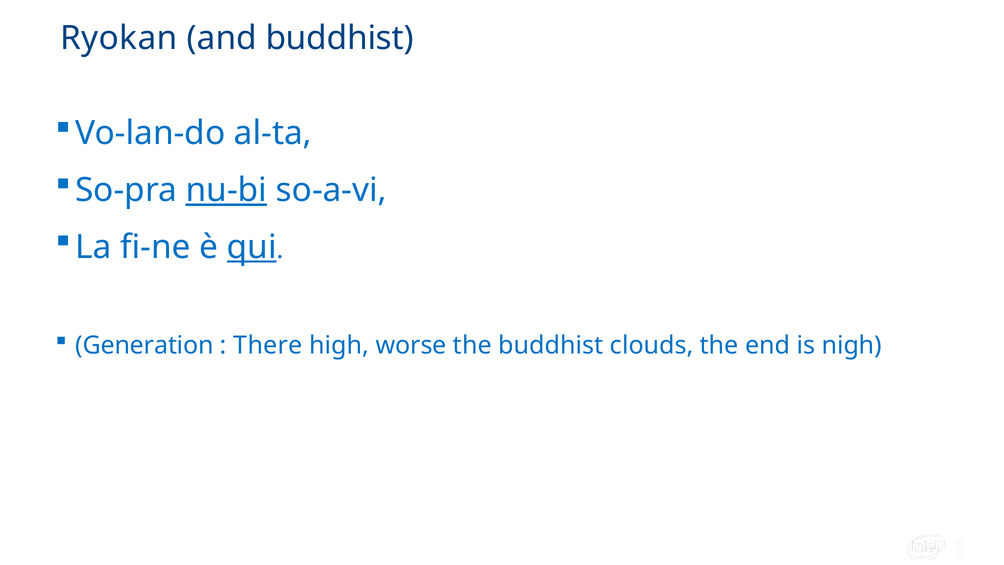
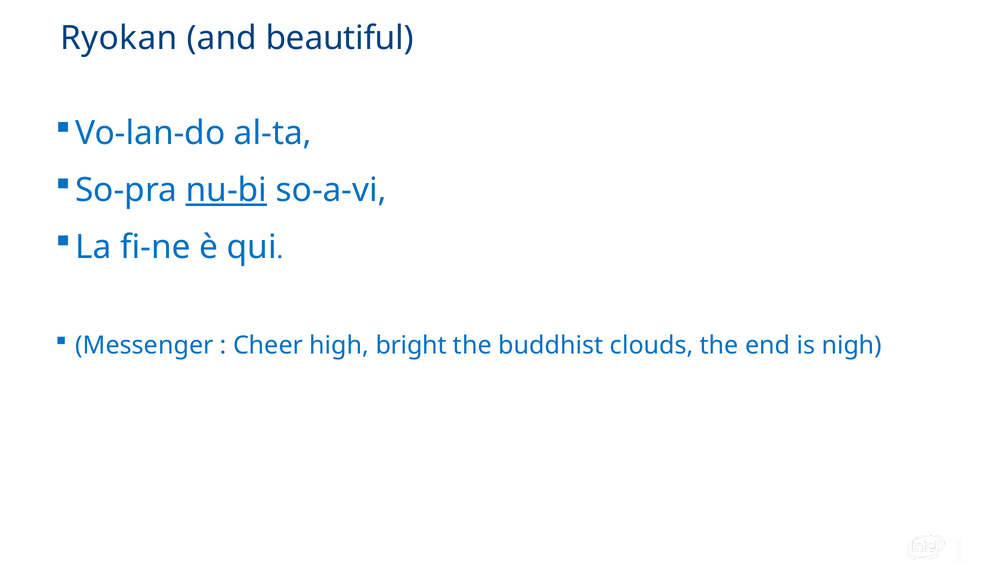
and buddhist: buddhist -> beautiful
qui underline: present -> none
Generation: Generation -> Messenger
There: There -> Cheer
worse: worse -> bright
